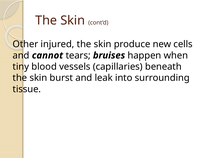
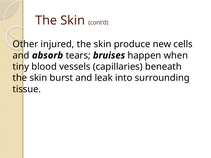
cannot: cannot -> absorb
